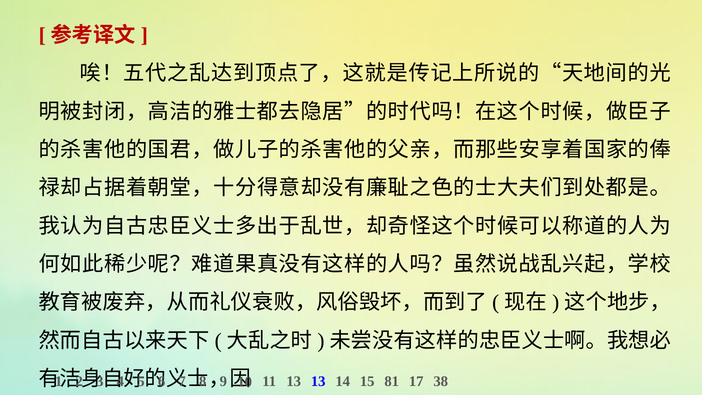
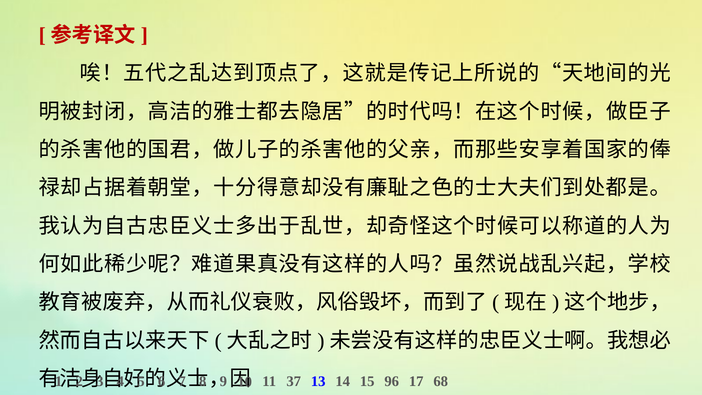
11 13: 13 -> 37
81: 81 -> 96
38: 38 -> 68
